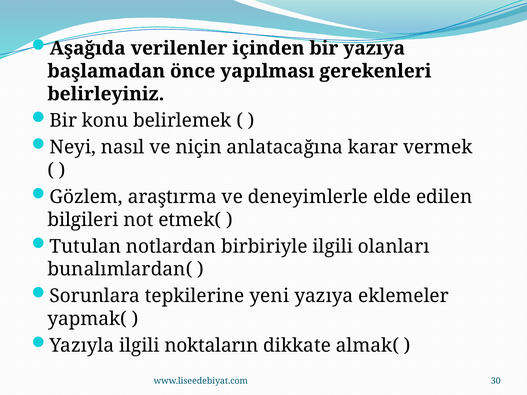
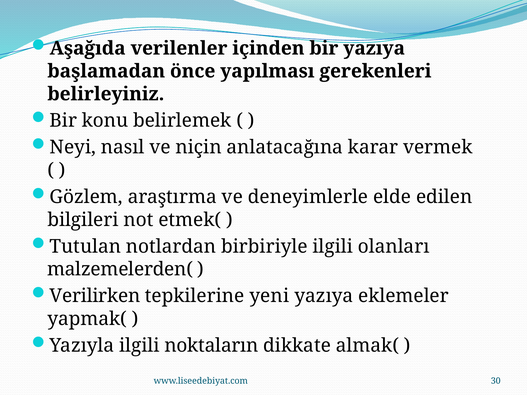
bunalımlardan(: bunalımlardan( -> malzemelerden(
Sorunlara: Sorunlara -> Verilirken
